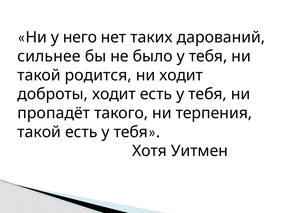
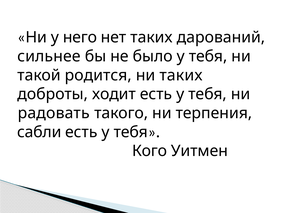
ни ходит: ходит -> таких
пропадёт: пропадёт -> радовать
такой at (39, 132): такой -> сабли
Хотя: Хотя -> Кого
